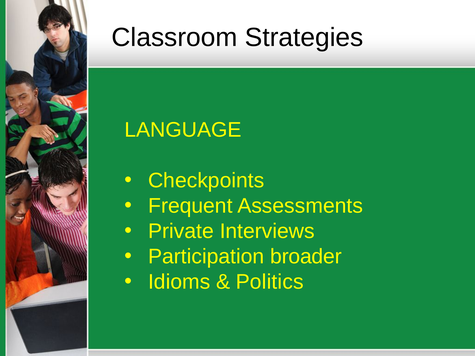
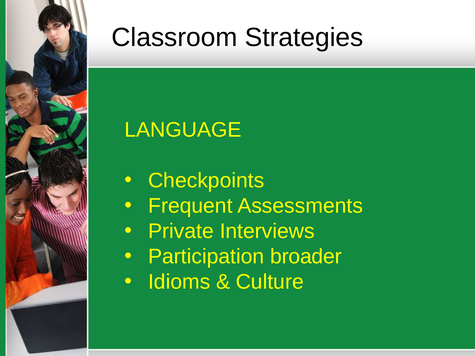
Politics: Politics -> Culture
